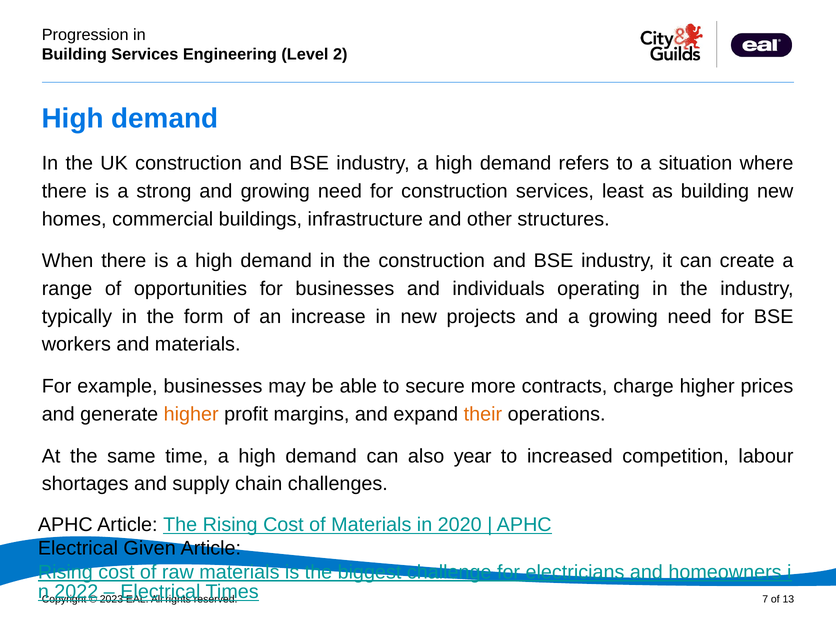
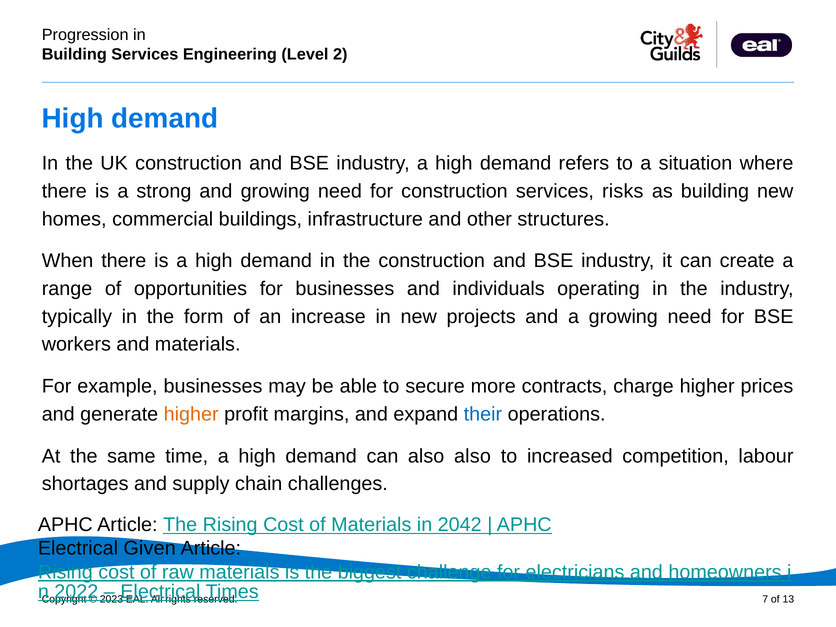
least: least -> risks
their colour: orange -> blue
also year: year -> also
2020: 2020 -> 2042
